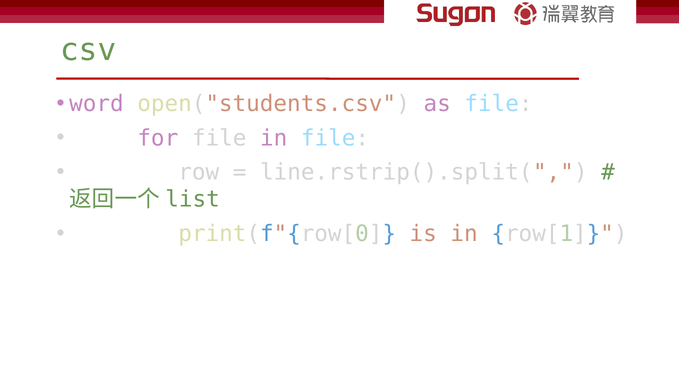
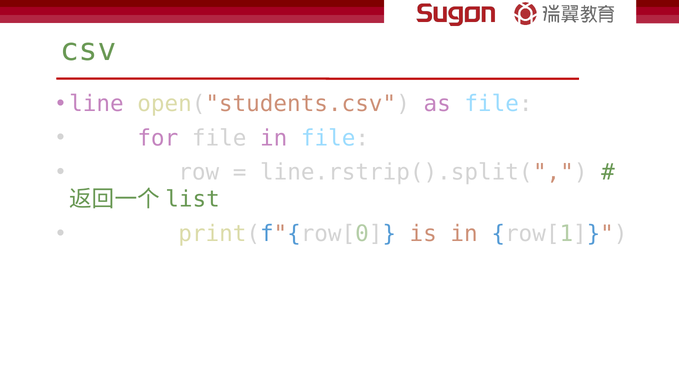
word: word -> line
